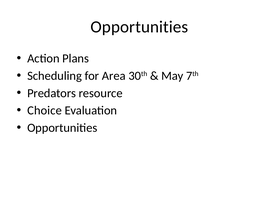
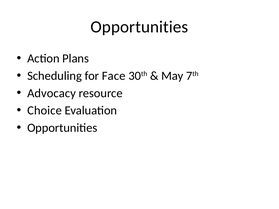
Area: Area -> Face
Predators: Predators -> Advocacy
